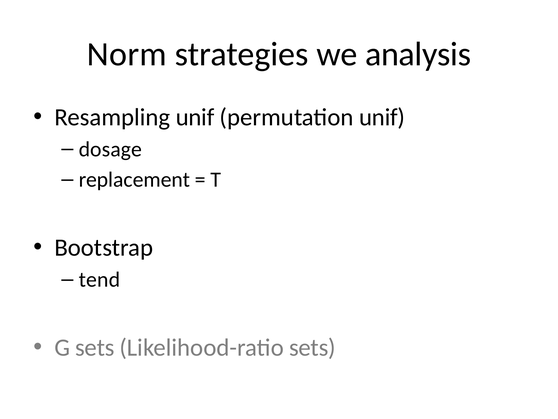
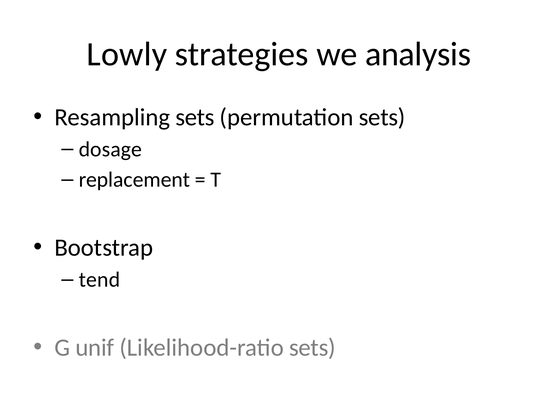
Norm: Norm -> Lowly
Resampling unif: unif -> sets
permutation unif: unif -> sets
G sets: sets -> unif
